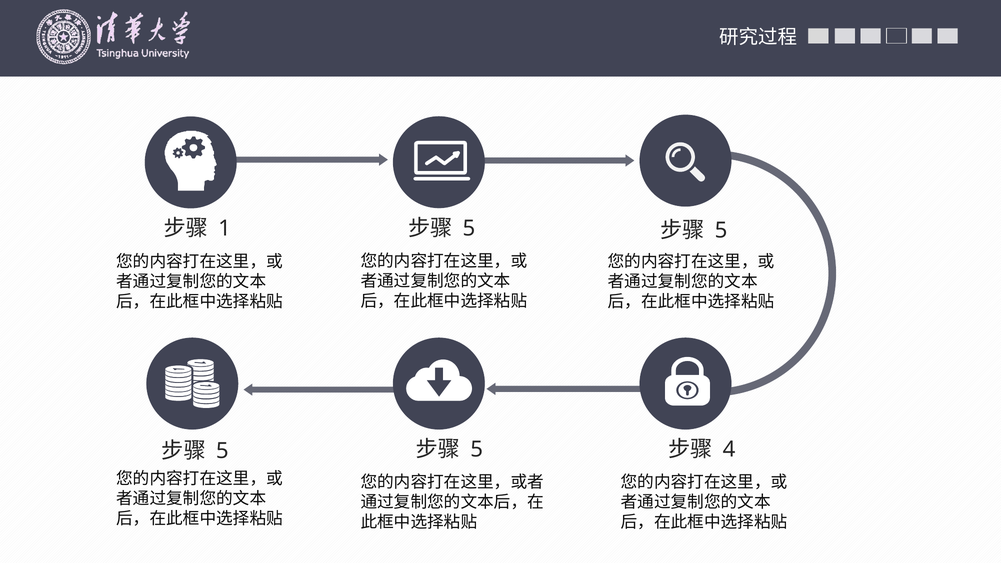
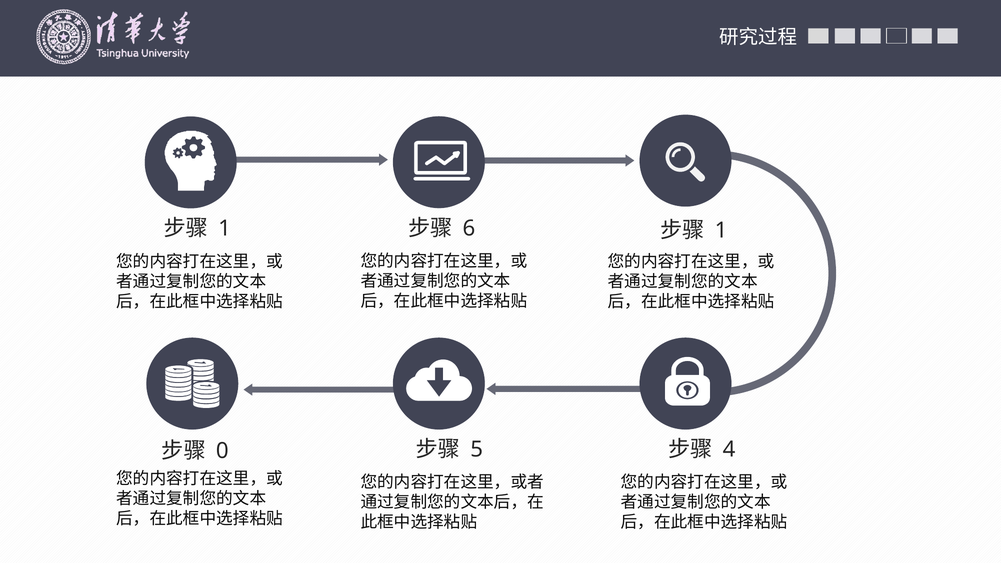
5 at (469, 229): 5 -> 6
5 at (721, 230): 5 -> 1
5 at (222, 451): 5 -> 0
